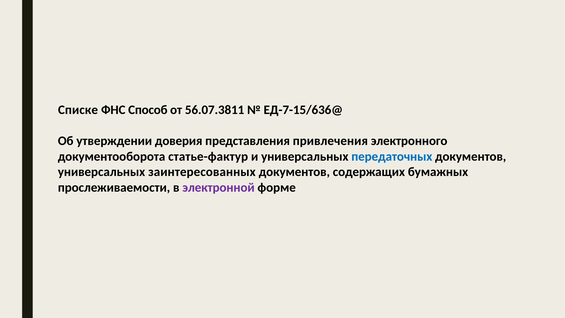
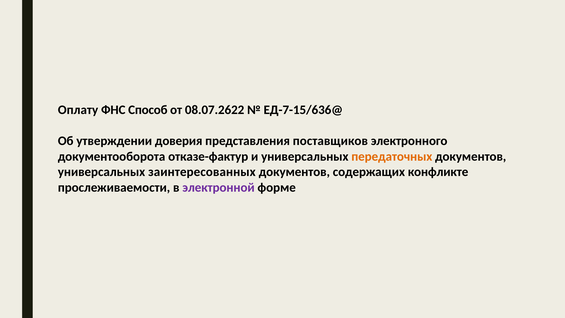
Списке: Списке -> Оплату
56.07.3811: 56.07.3811 -> 08.07.2622
привлечения: привлечения -> поставщиков
статье-фактур: статье-фактур -> отказе-фактур
передаточных colour: blue -> orange
бумажных: бумажных -> конфликте
